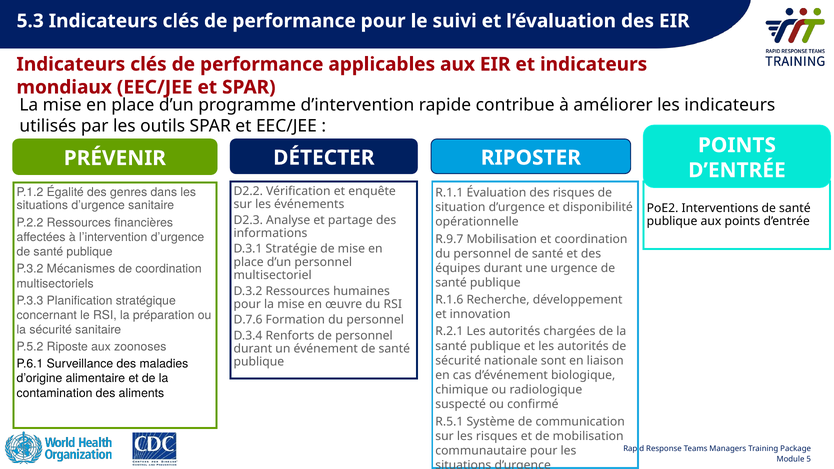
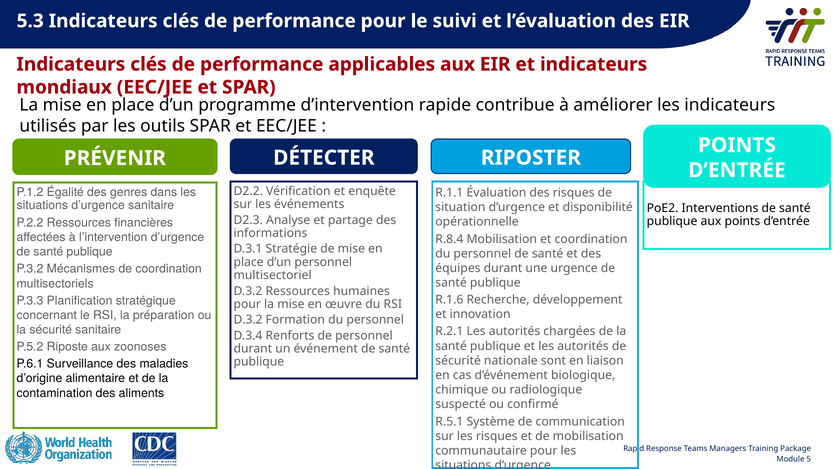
R.9.7: R.9.7 -> R.8.4
D.7.6 at (248, 320): D.7.6 -> D.3.2
